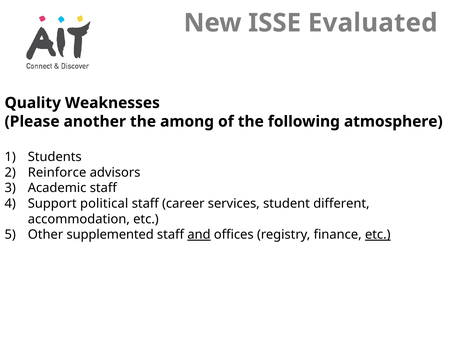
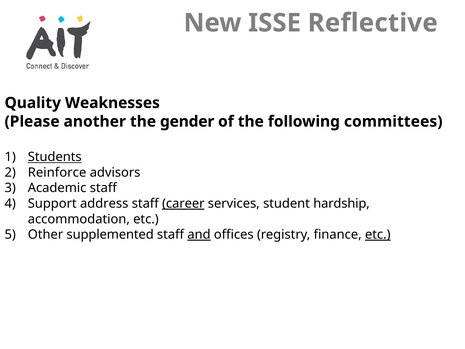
Evaluated: Evaluated -> Reflective
among: among -> gender
atmosphere: atmosphere -> committees
Students underline: none -> present
political: political -> address
career underline: none -> present
different: different -> hardship
